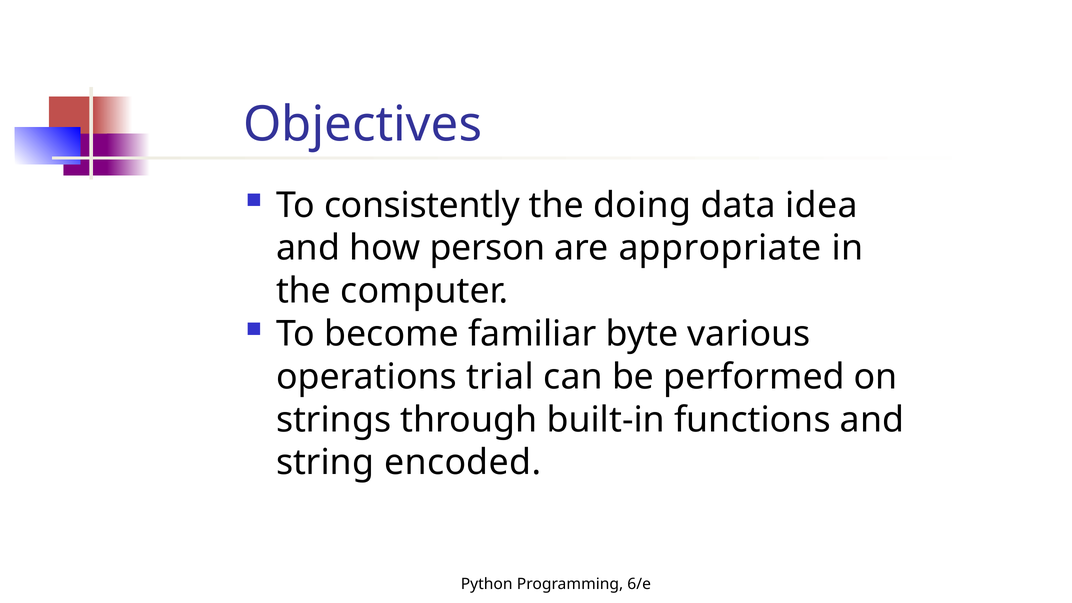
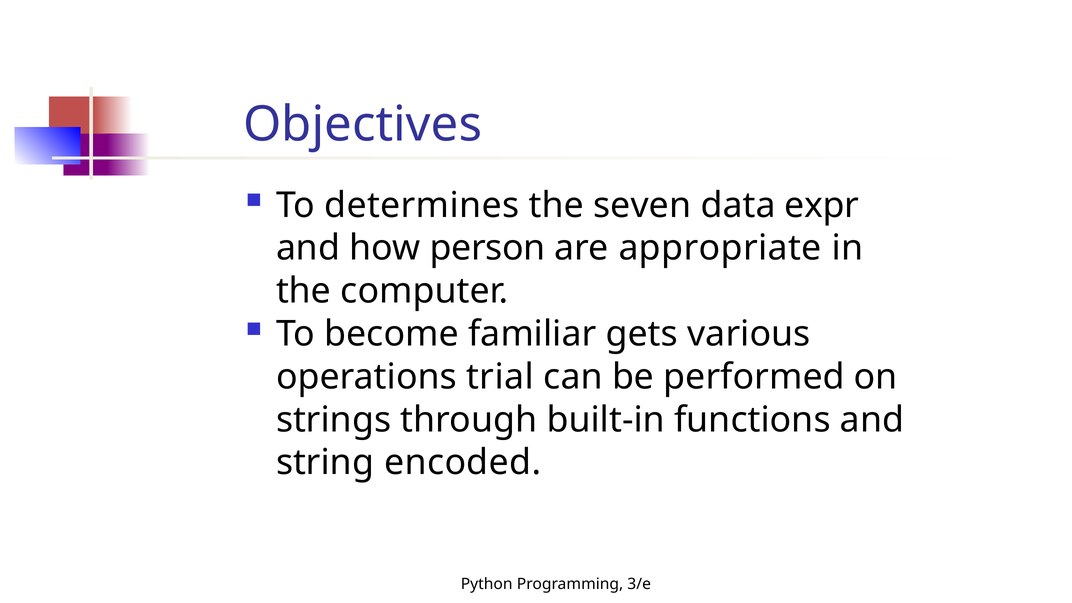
consistently: consistently -> determines
doing: doing -> seven
idea: idea -> expr
byte: byte -> gets
6/e: 6/e -> 3/e
